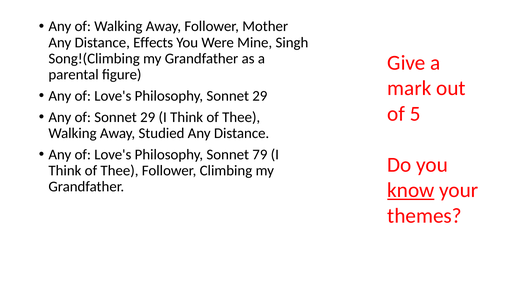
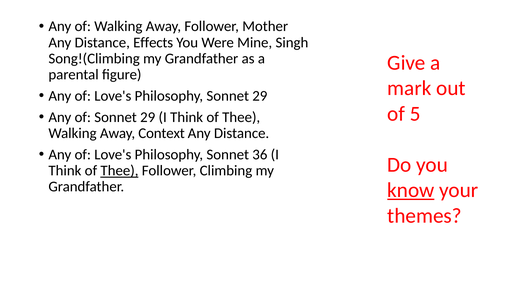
Studied: Studied -> Context
79: 79 -> 36
Thee at (119, 171) underline: none -> present
